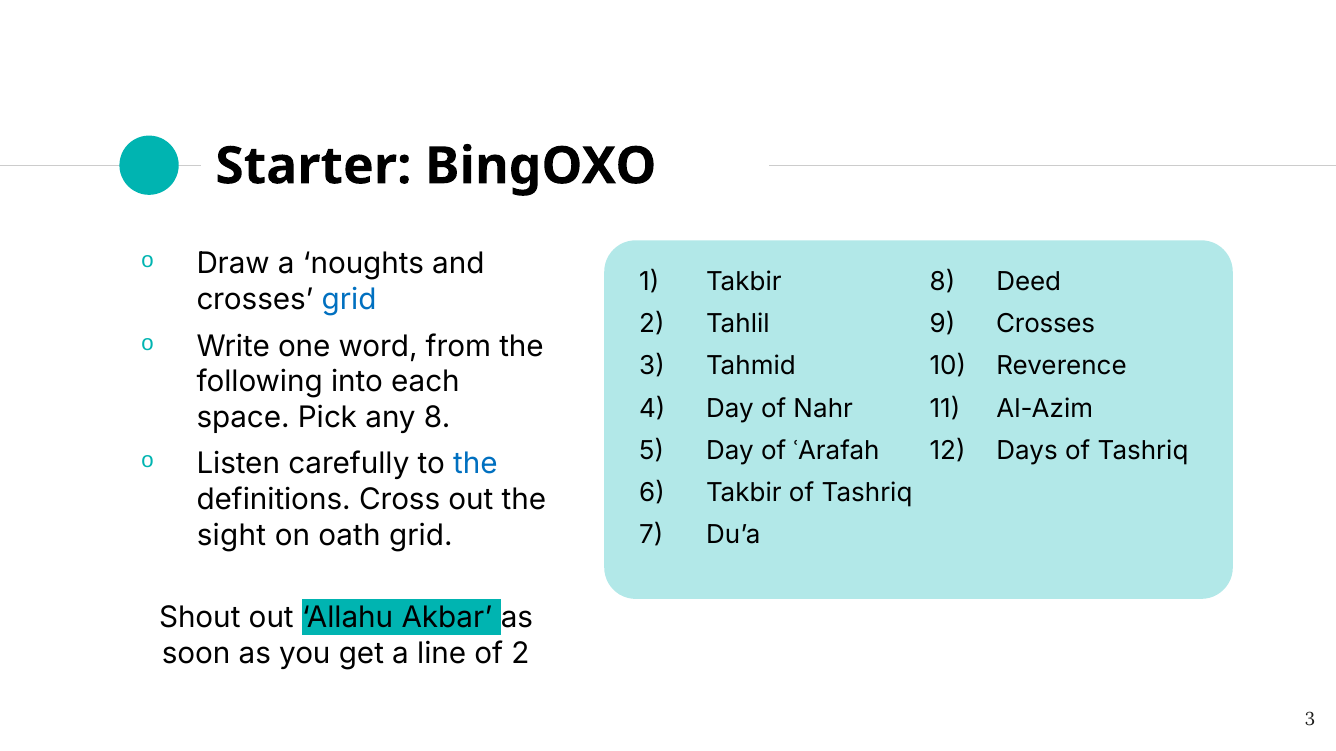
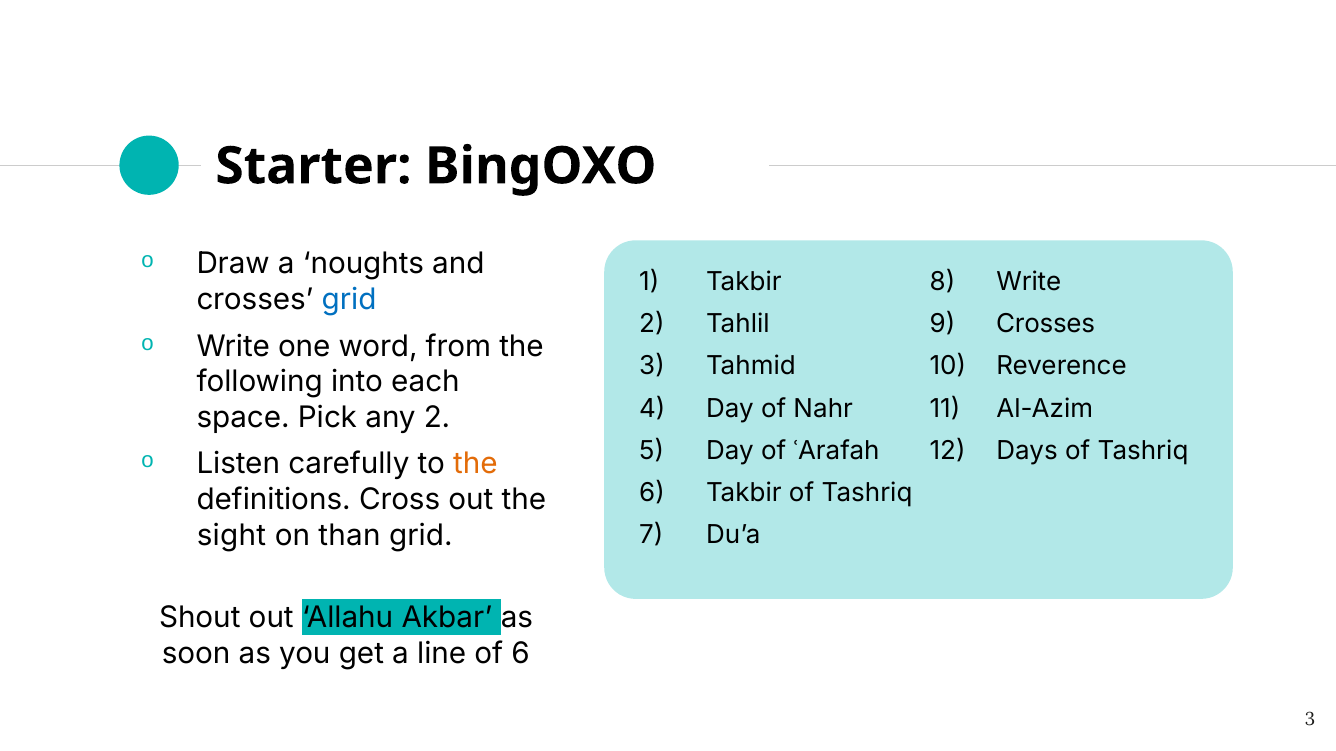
Deed at (1029, 282): Deed -> Write
any 8: 8 -> 2
the at (475, 464) colour: blue -> orange
oath: oath -> than
of 2: 2 -> 6
